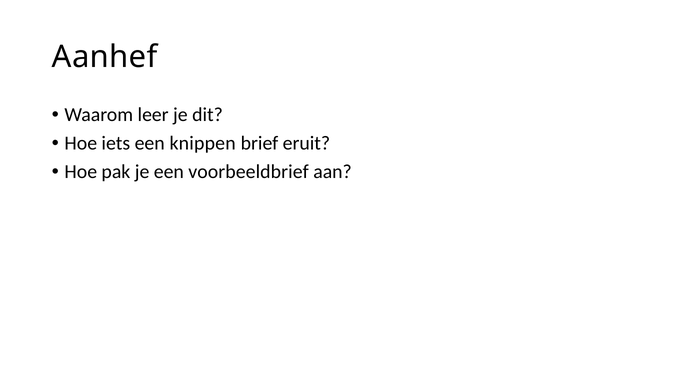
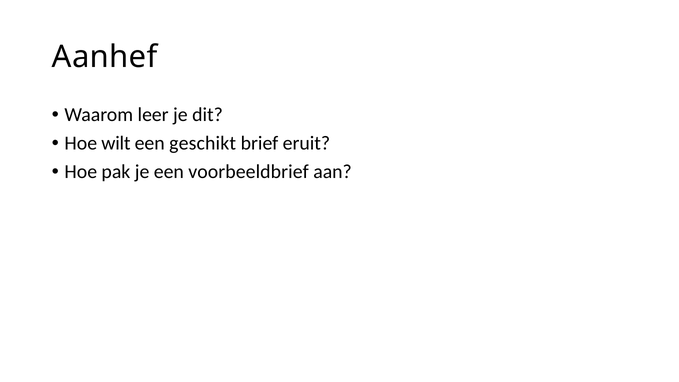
iets: iets -> wilt
knippen: knippen -> geschikt
